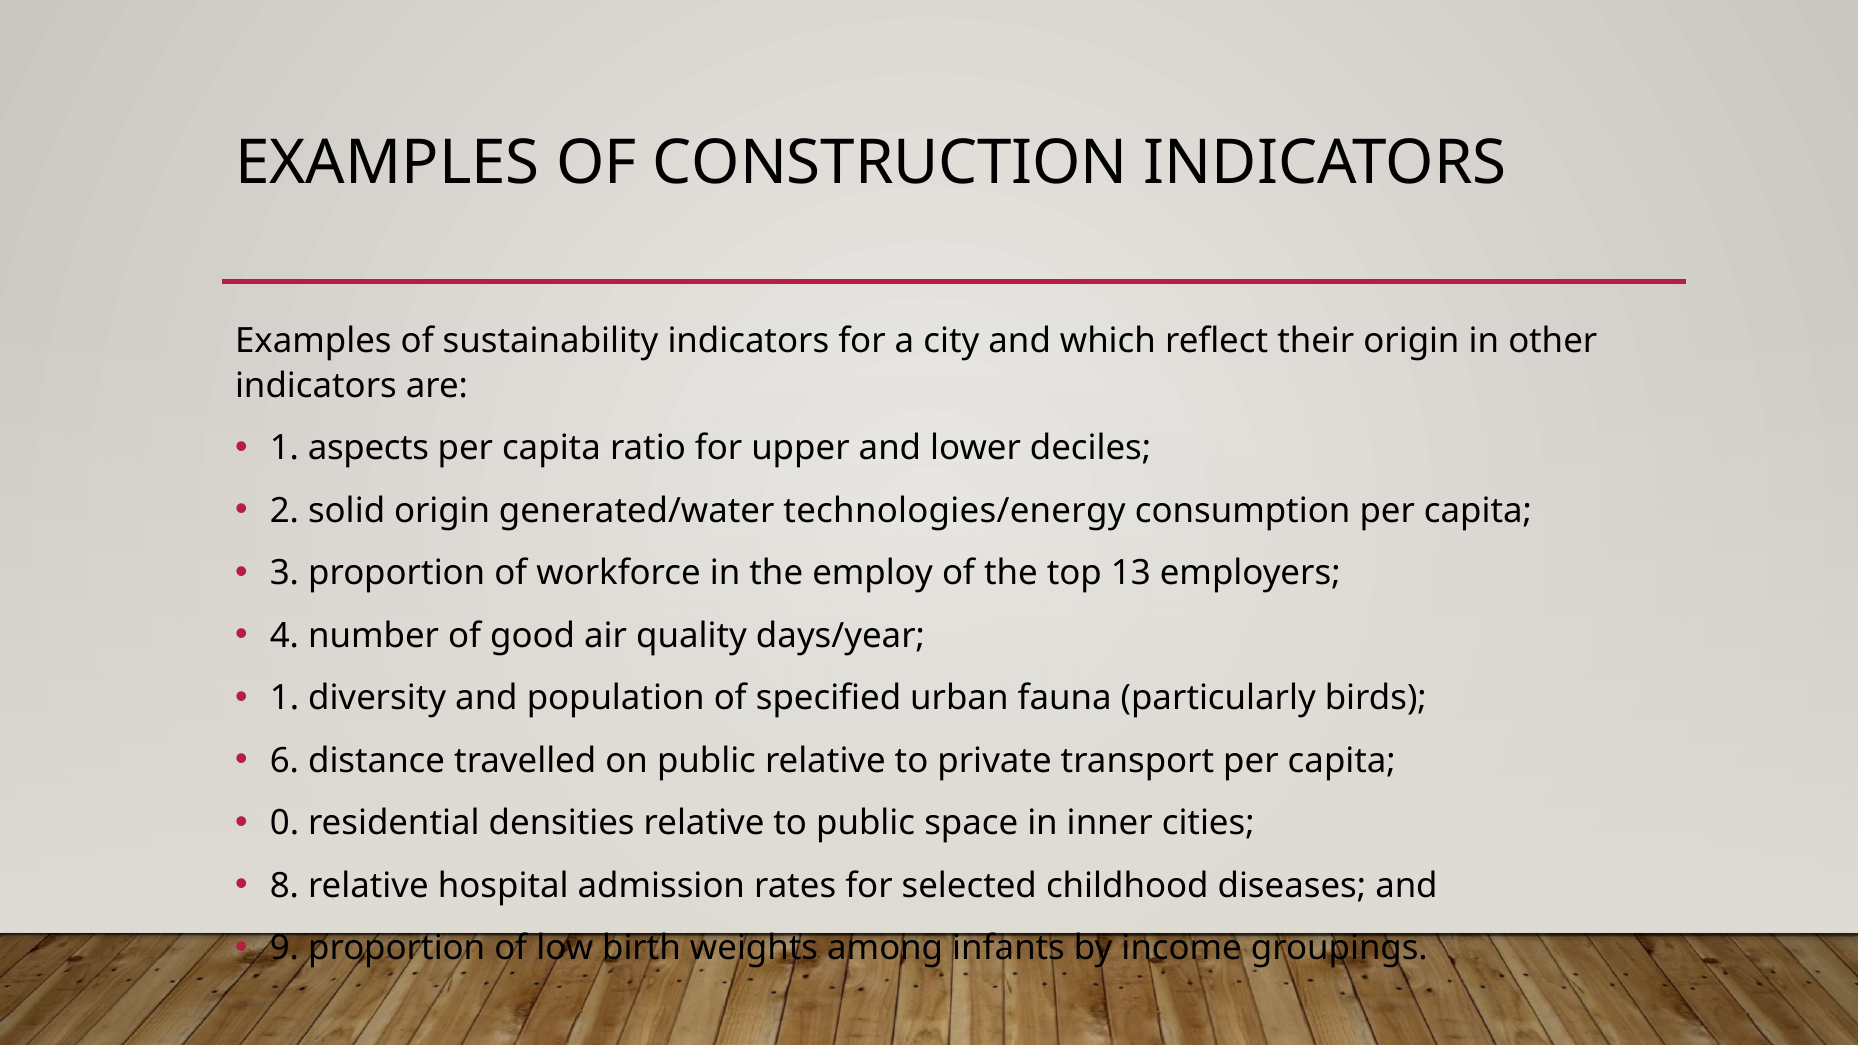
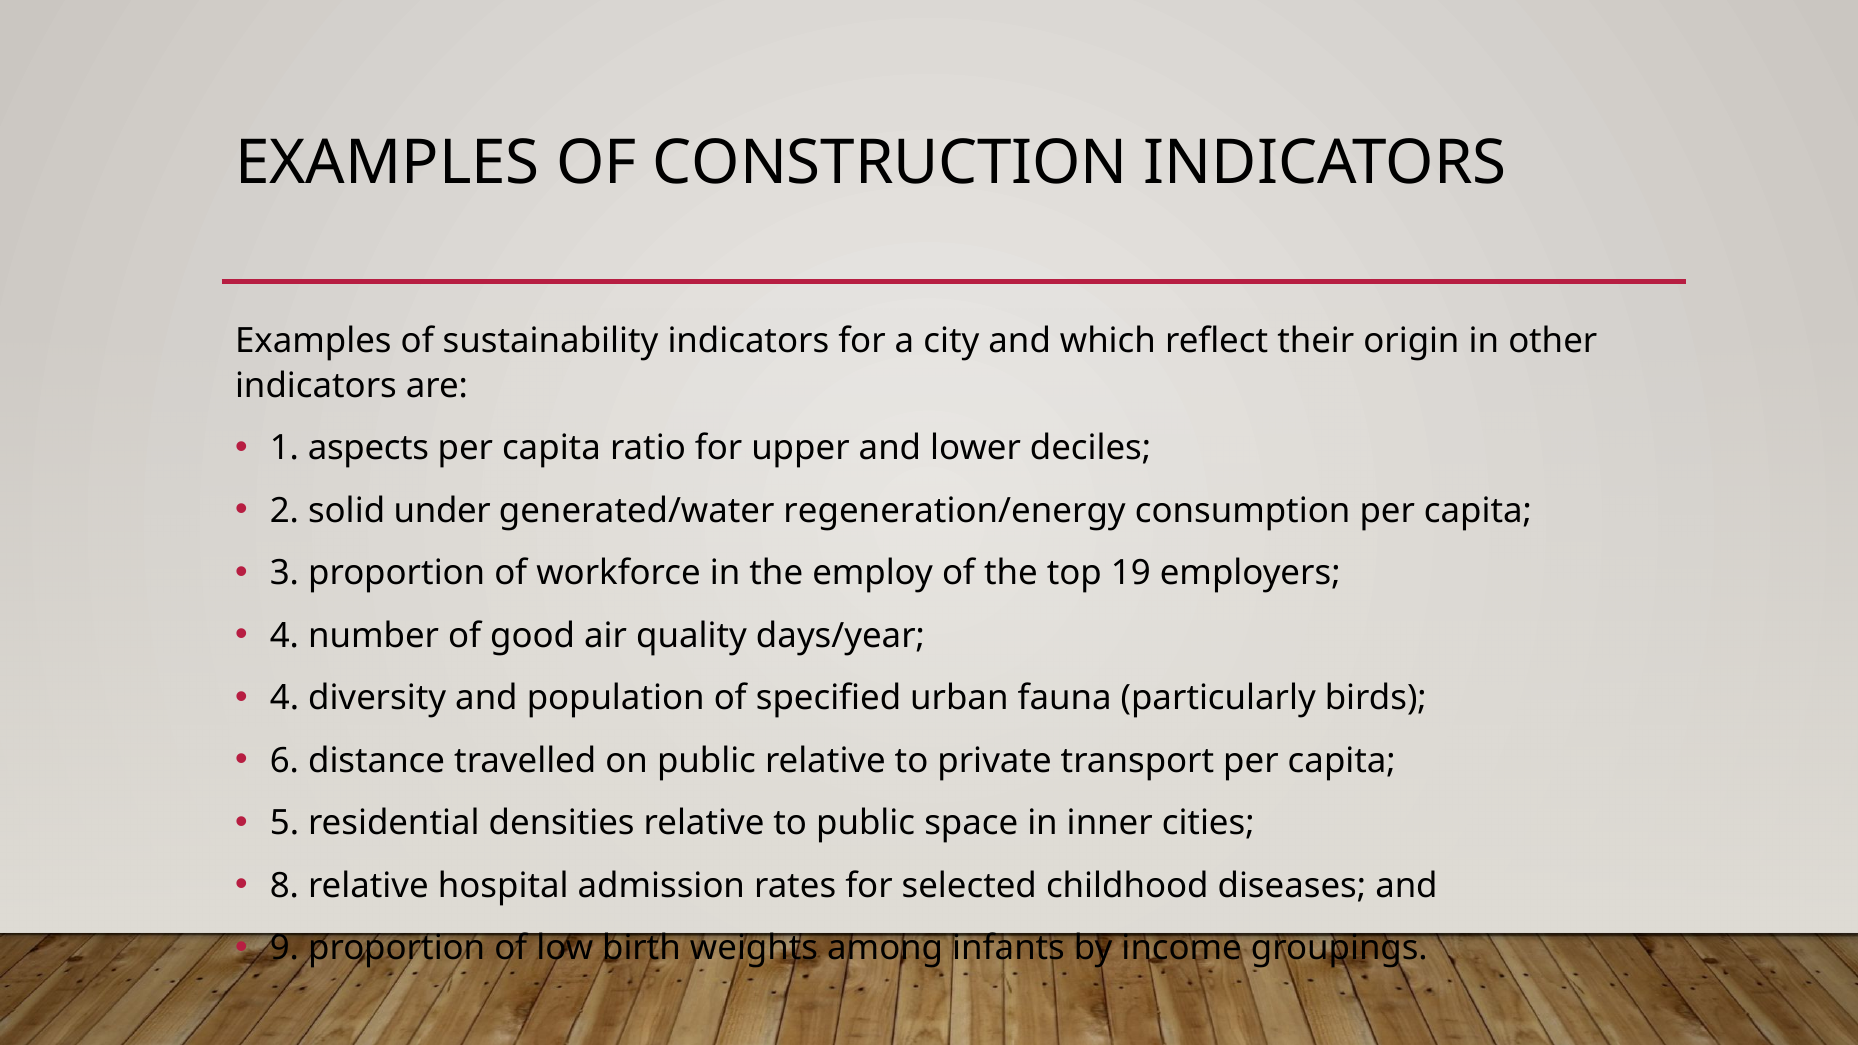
solid origin: origin -> under
technologies/energy: technologies/energy -> regeneration/energy
13: 13 -> 19
1 at (285, 698): 1 -> 4
0: 0 -> 5
